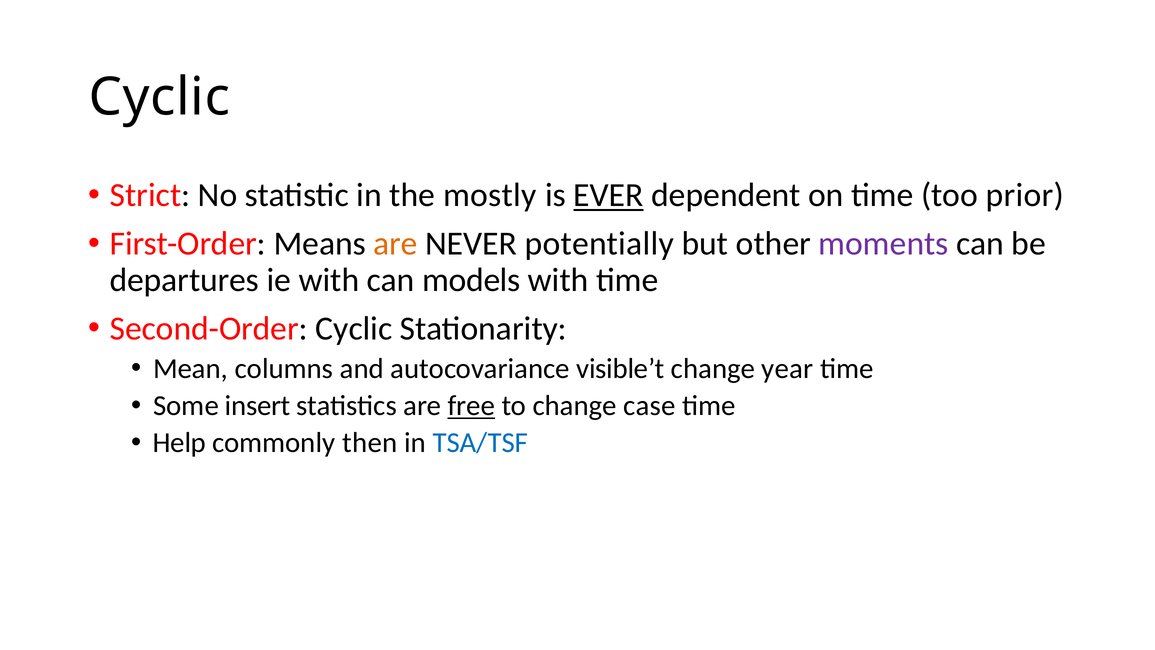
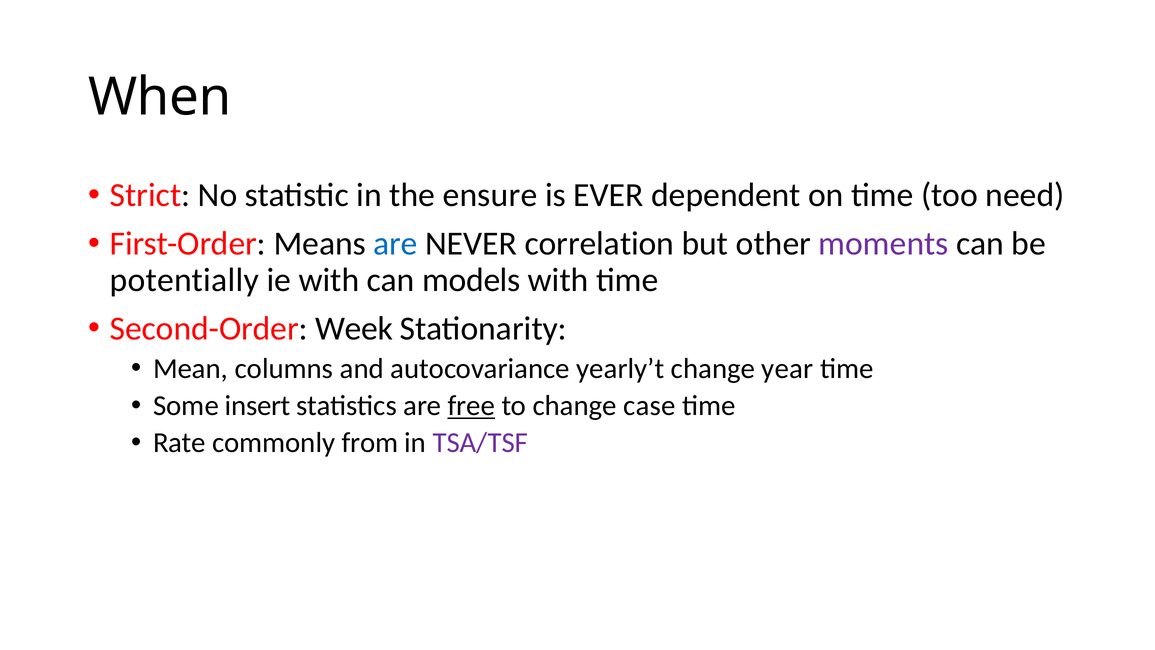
Cyclic at (159, 97): Cyclic -> When
mostly: mostly -> ensure
EVER underline: present -> none
prior: prior -> need
are at (396, 244) colour: orange -> blue
potentially: potentially -> correlation
departures: departures -> potentially
Second-Order Cyclic: Cyclic -> Week
visible’t: visible’t -> yearly’t
Help: Help -> Rate
then: then -> from
TSA/TSF colour: blue -> purple
